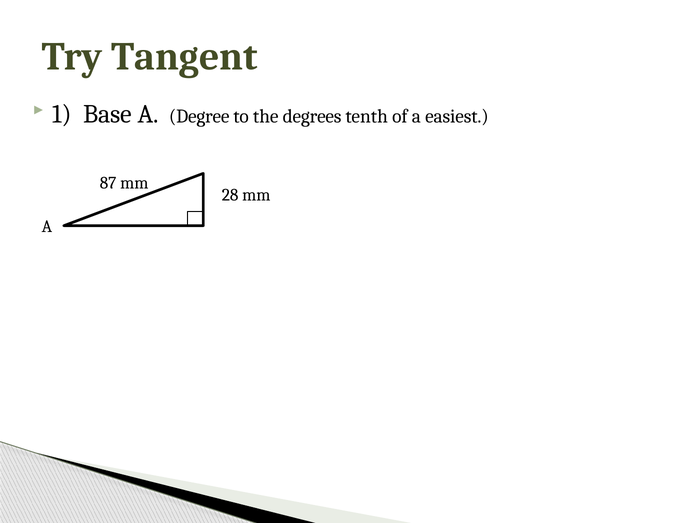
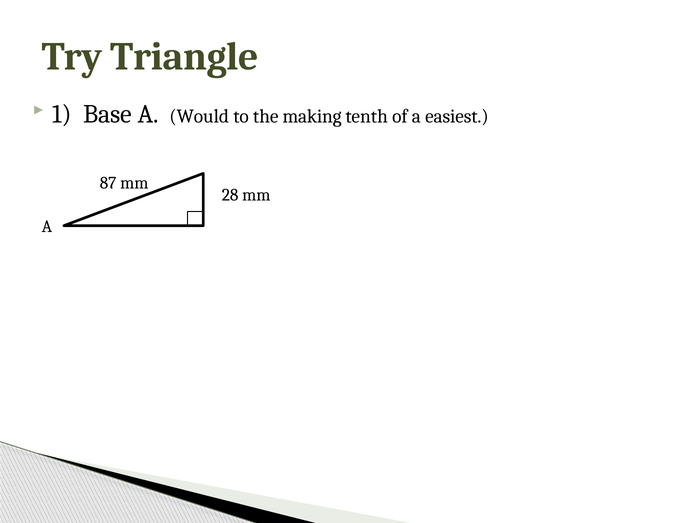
Tangent: Tangent -> Triangle
Degree: Degree -> Would
degrees: degrees -> making
